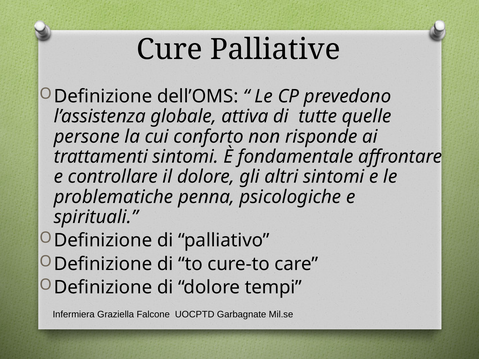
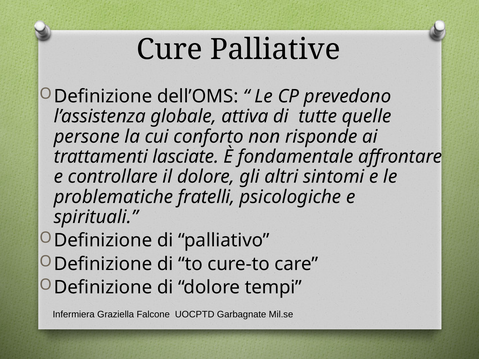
trattamenti sintomi: sintomi -> lasciate
penna: penna -> fratelli
